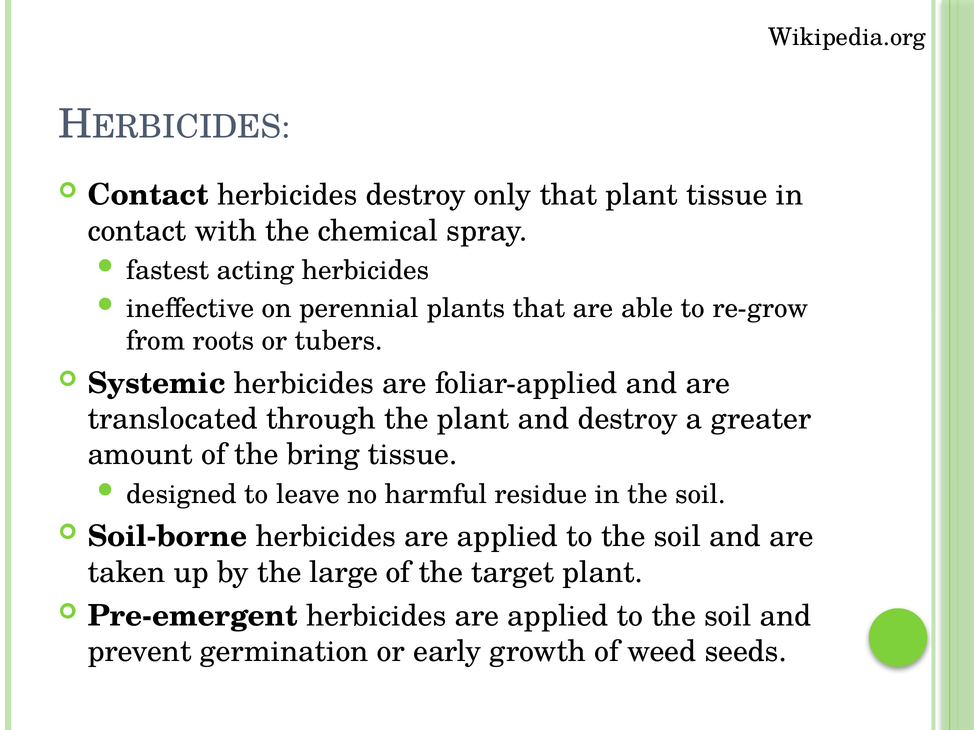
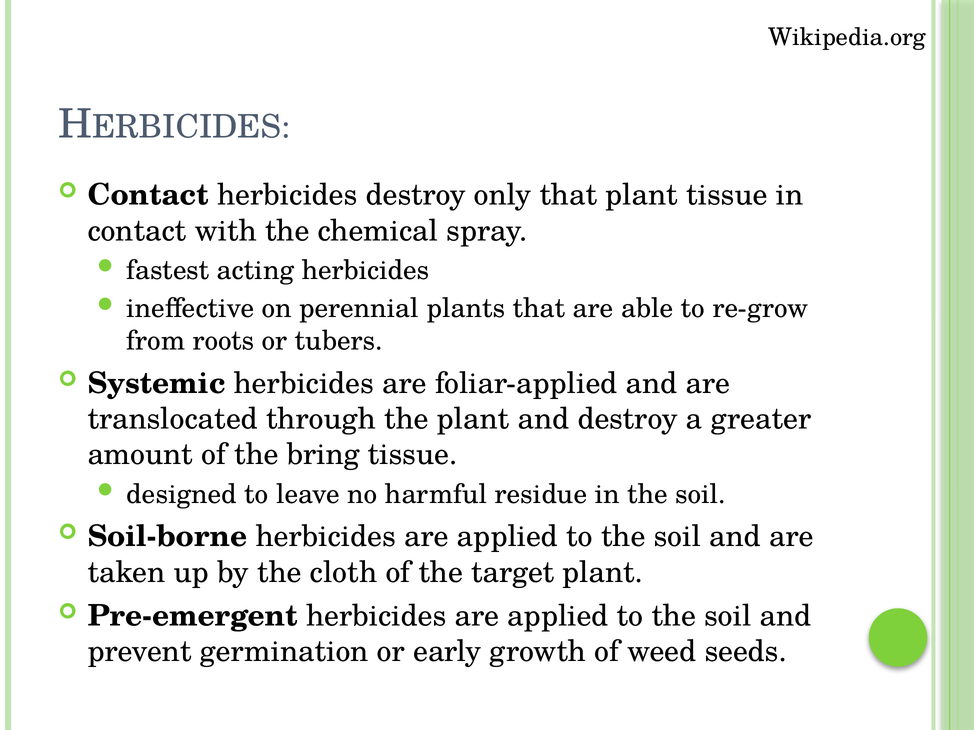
large: large -> cloth
